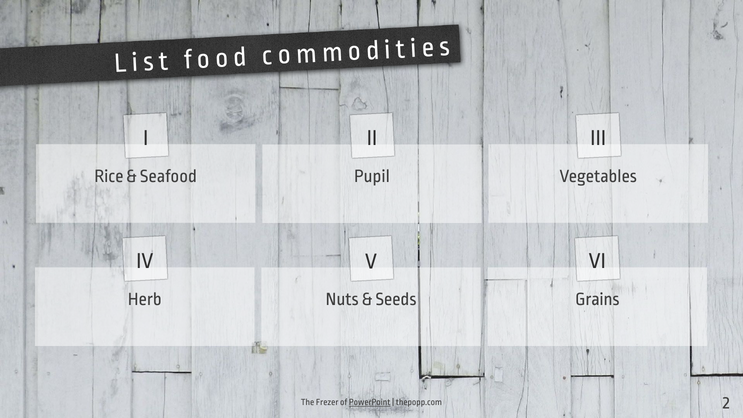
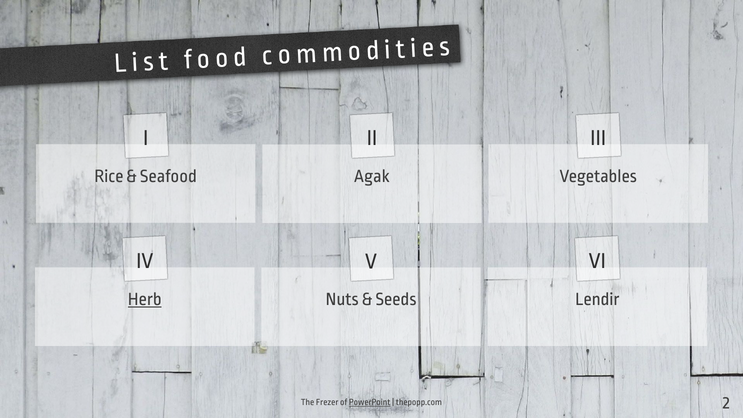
Pupil: Pupil -> Agak
Herb underline: none -> present
Grains: Grains -> Lendir
